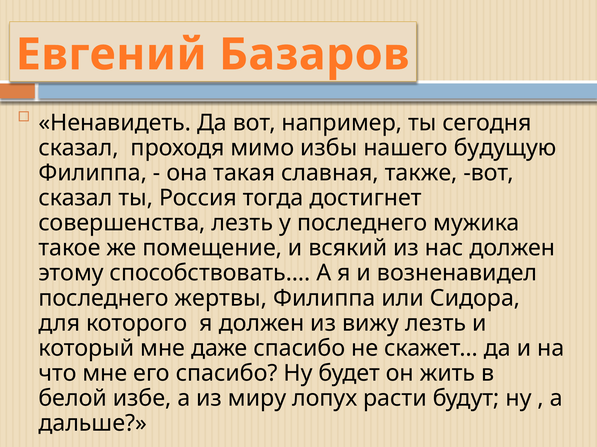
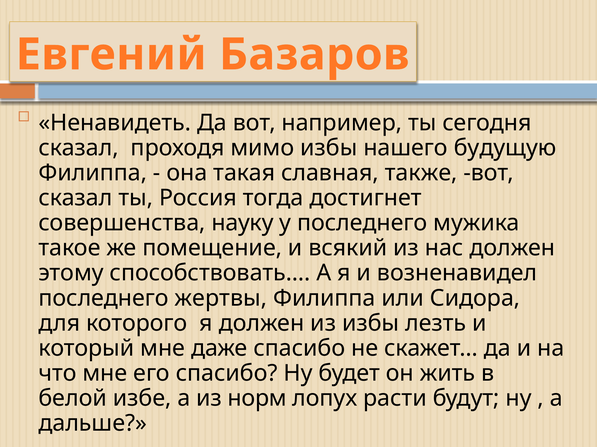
совершенства лезть: лезть -> науку
из вижу: вижу -> избы
миру: миру -> норм
